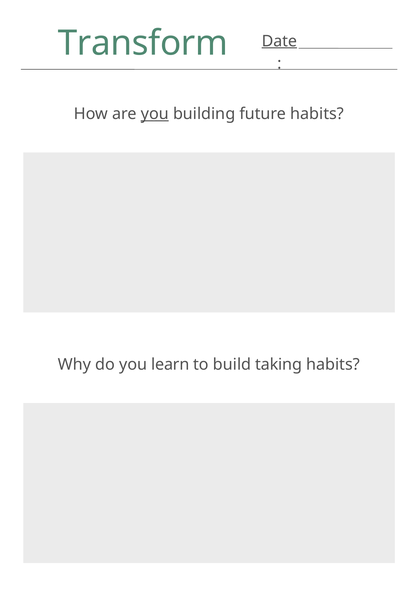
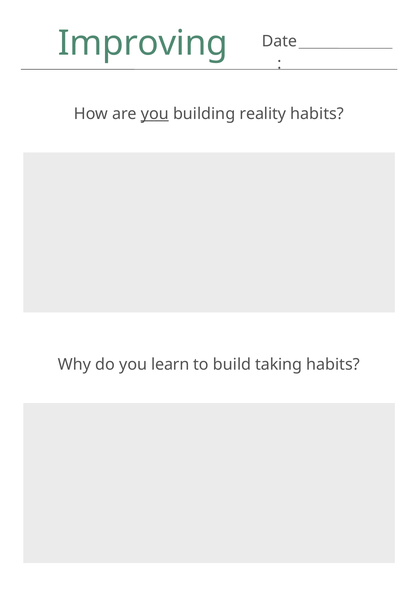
Transform: Transform -> Improving
Date underline: present -> none
future: future -> reality
